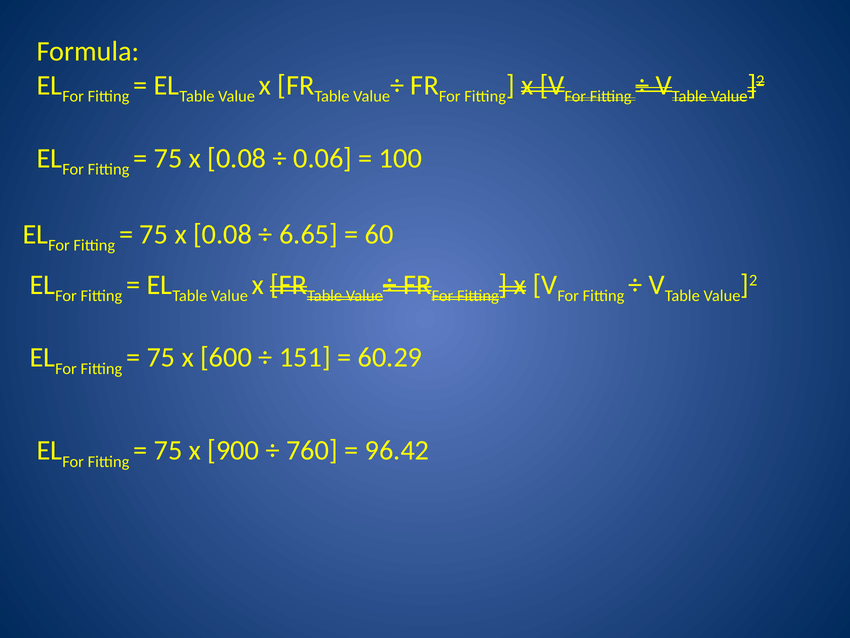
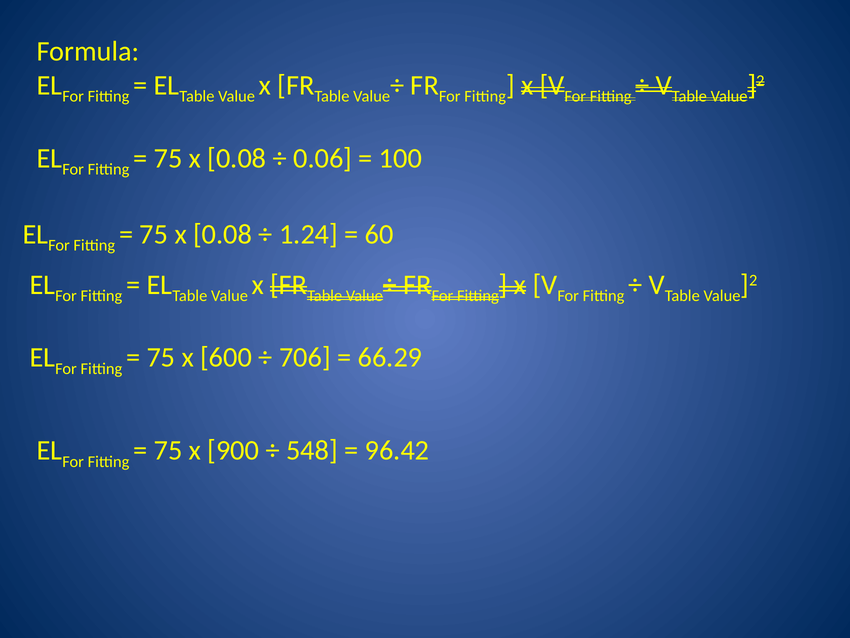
6.65: 6.65 -> 1.24
151: 151 -> 706
60.29: 60.29 -> 66.29
760: 760 -> 548
